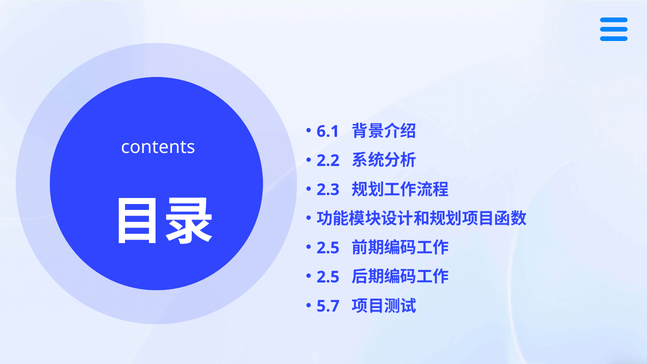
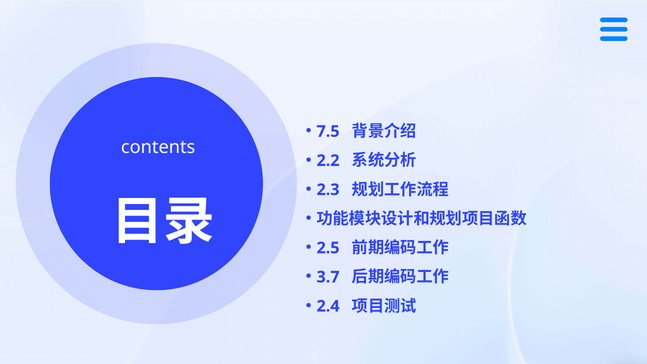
6.1: 6.1 -> 7.5
2.5 at (328, 277): 2.5 -> 3.7
5.7: 5.7 -> 2.4
